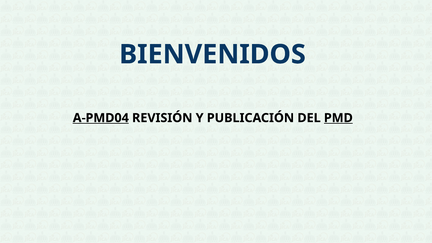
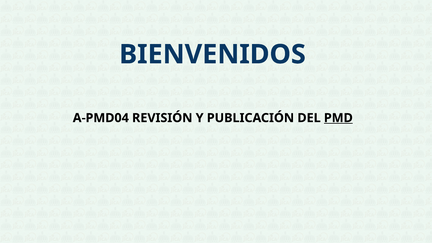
A-PMD04 underline: present -> none
